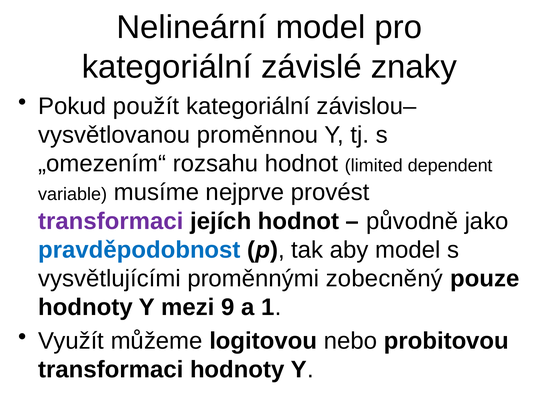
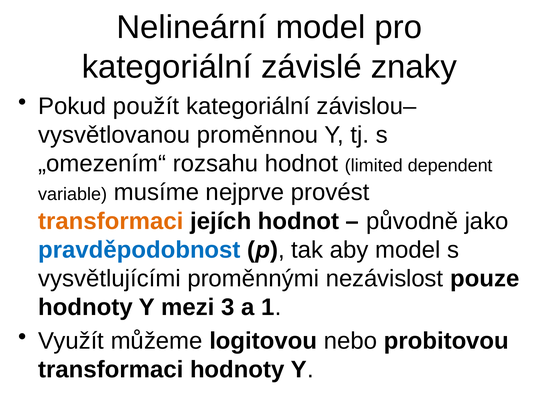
transformaci at (111, 221) colour: purple -> orange
zobecněný: zobecněný -> nezávislost
9: 9 -> 3
